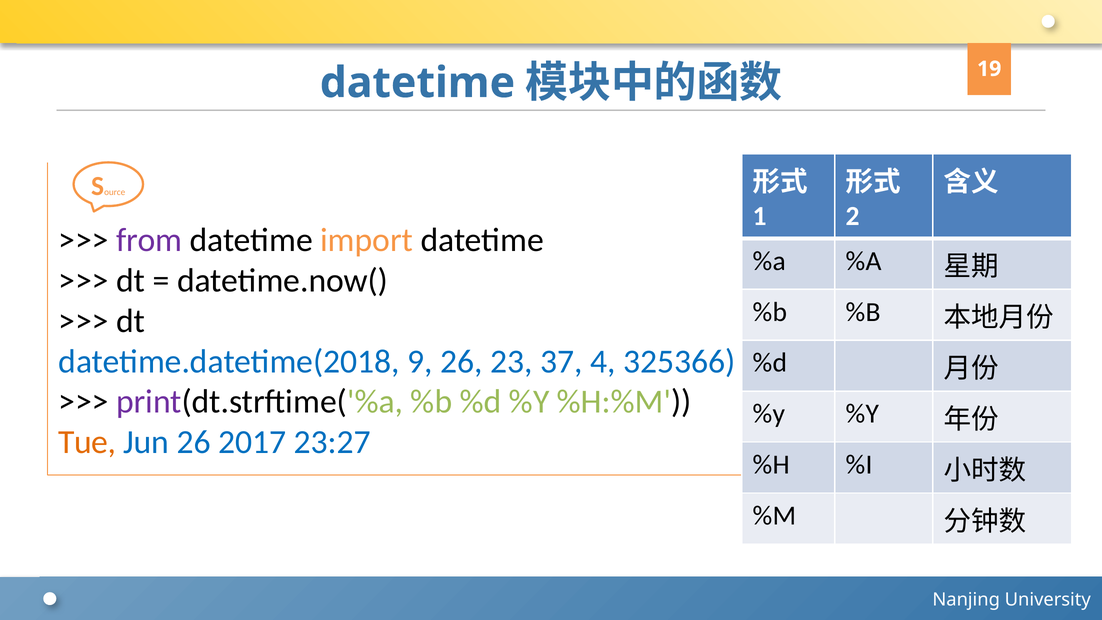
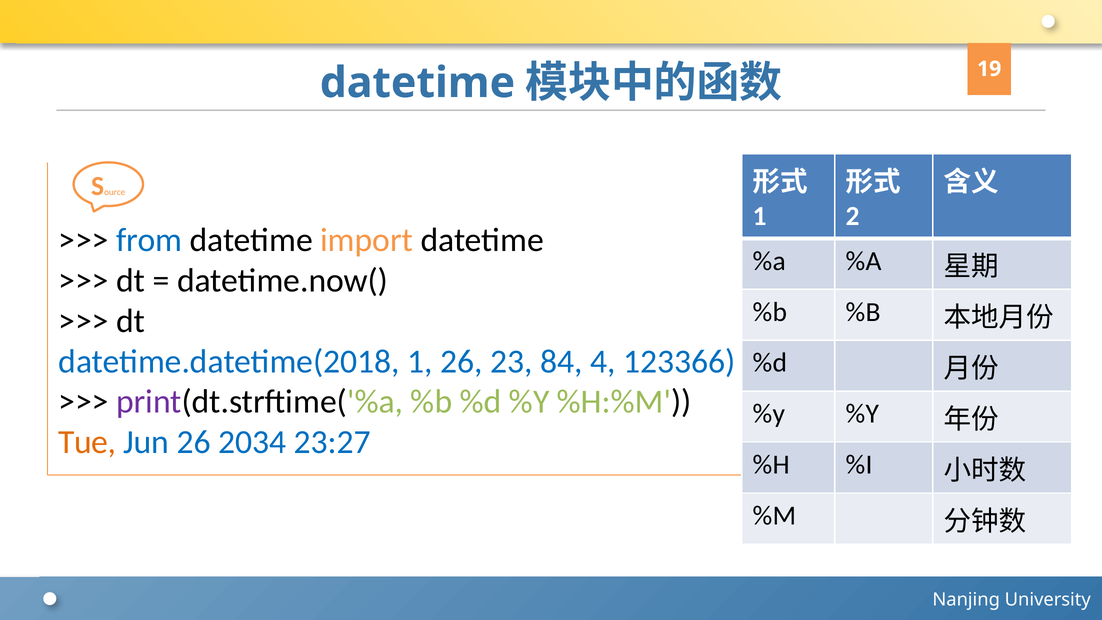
from colour: purple -> blue
datetime.datetime(2018 9: 9 -> 1
37: 37 -> 84
325366: 325366 -> 123366
2017: 2017 -> 2034
